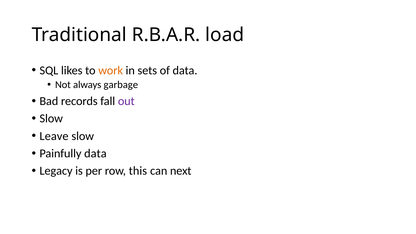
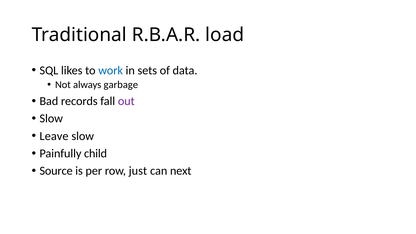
work colour: orange -> blue
Painfully data: data -> child
Legacy: Legacy -> Source
this: this -> just
